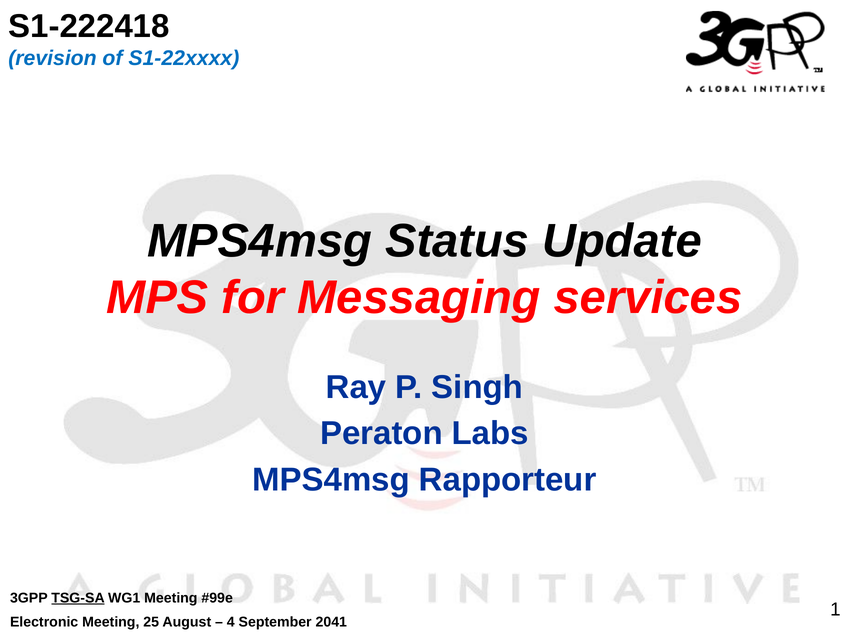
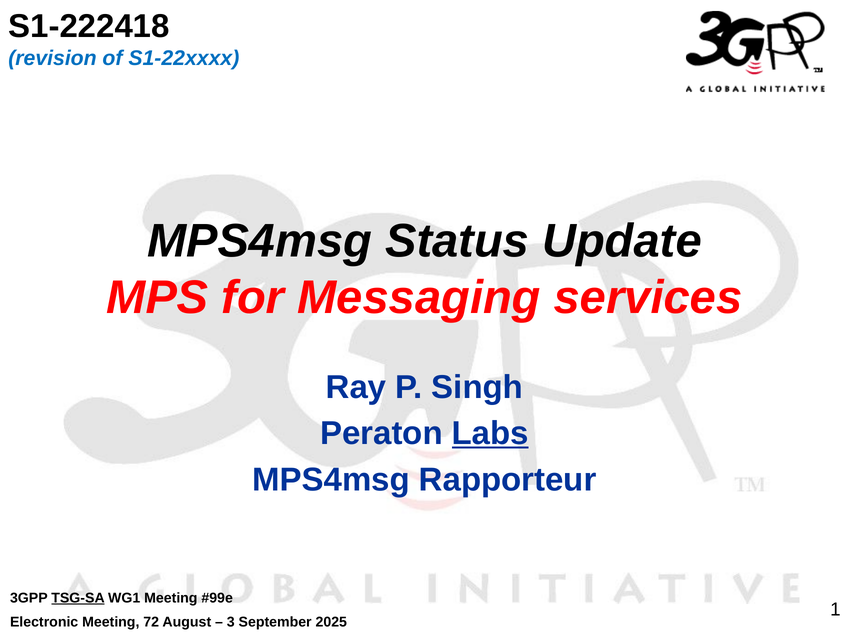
Labs underline: none -> present
25: 25 -> 72
4: 4 -> 3
2041: 2041 -> 2025
